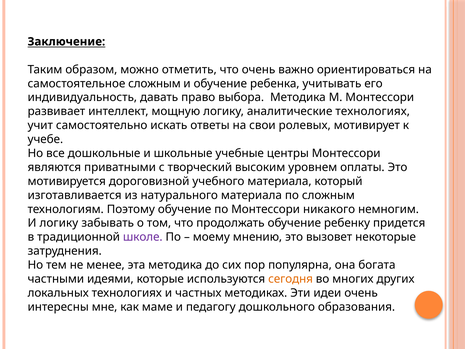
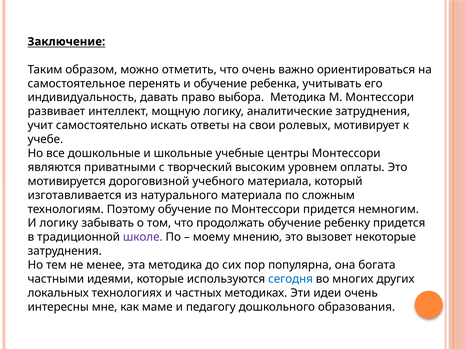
самостоятельное сложным: сложным -> перенять
аналитические технологиях: технологиях -> затруднения
Монтессори никакого: никакого -> придется
сегодня colour: orange -> blue
